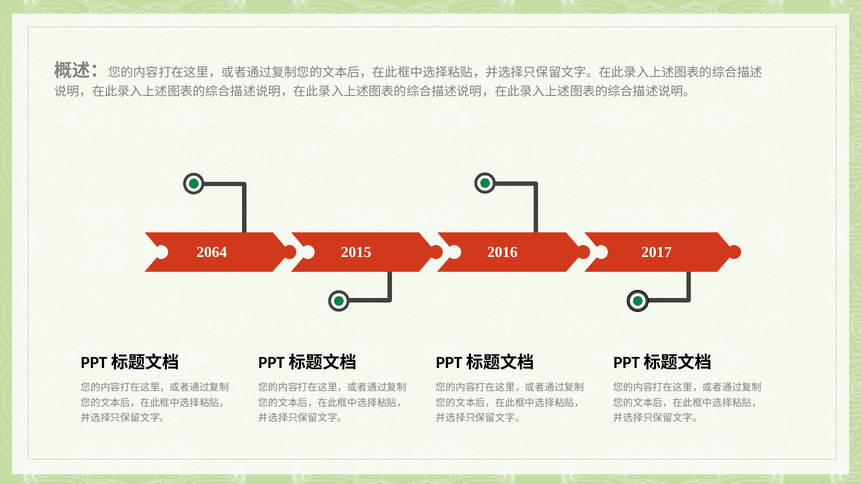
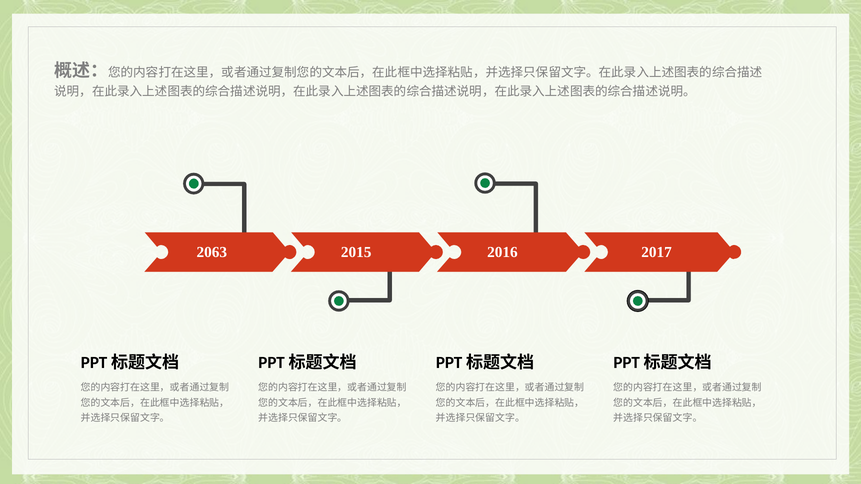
2064: 2064 -> 2063
